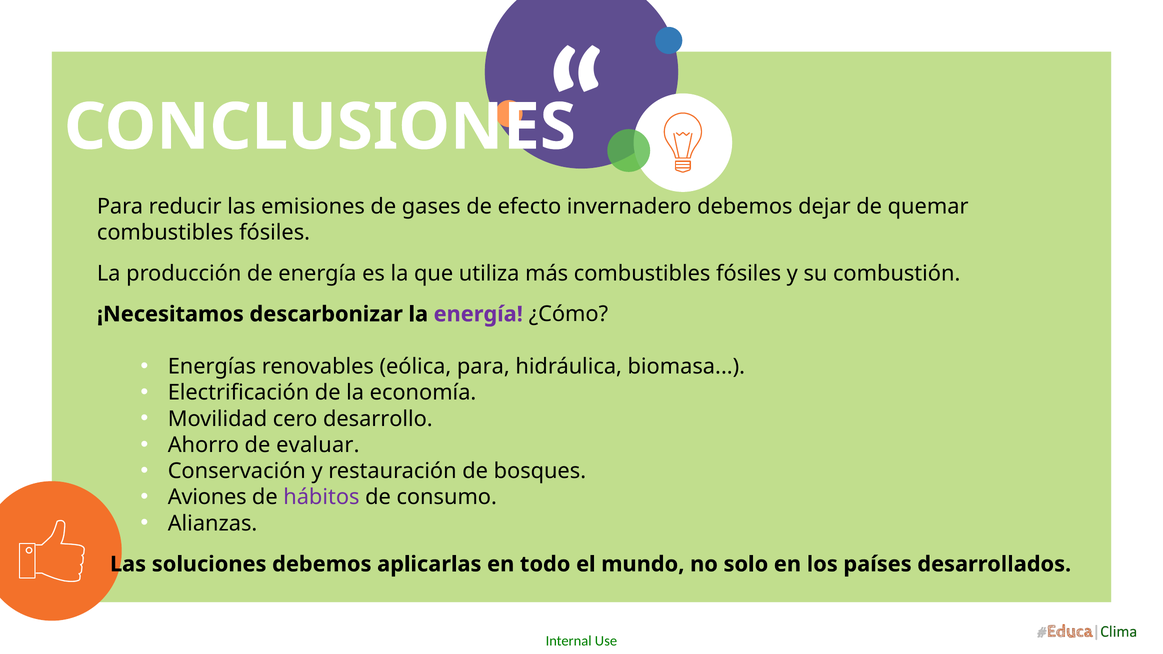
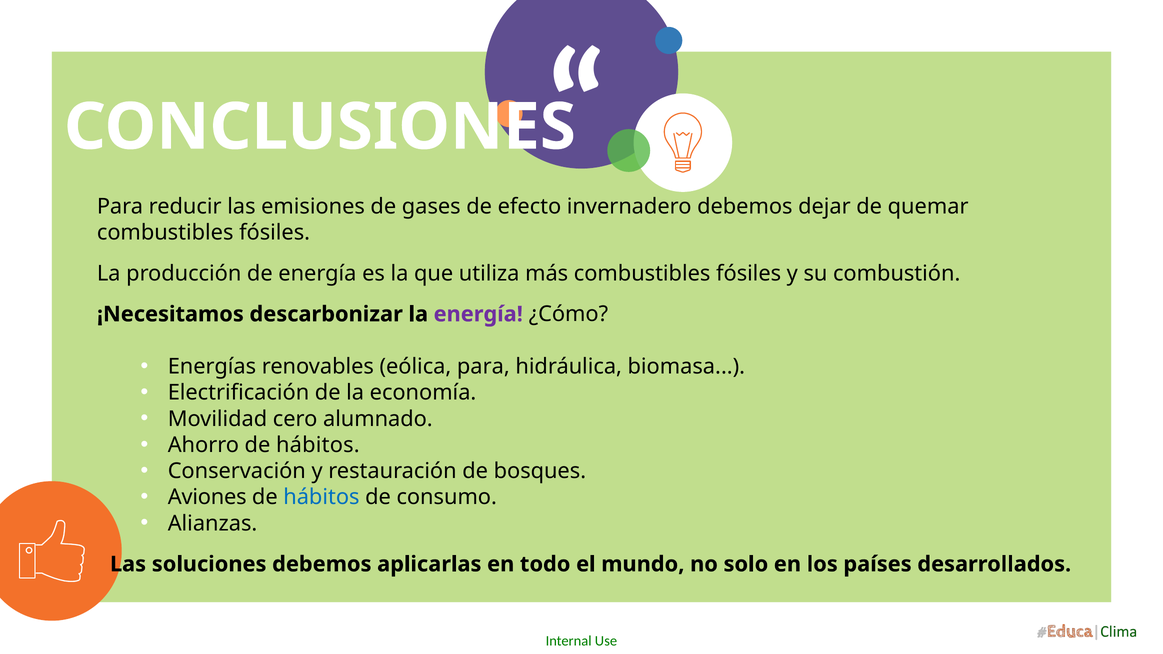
desarrollo: desarrollo -> alumnado
Ahorro de evaluar: evaluar -> hábitos
hábitos at (321, 497) colour: purple -> blue
